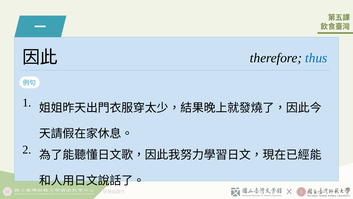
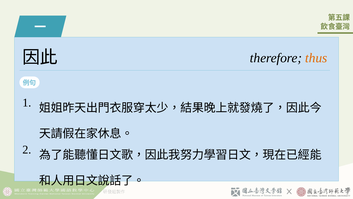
thus colour: blue -> orange
